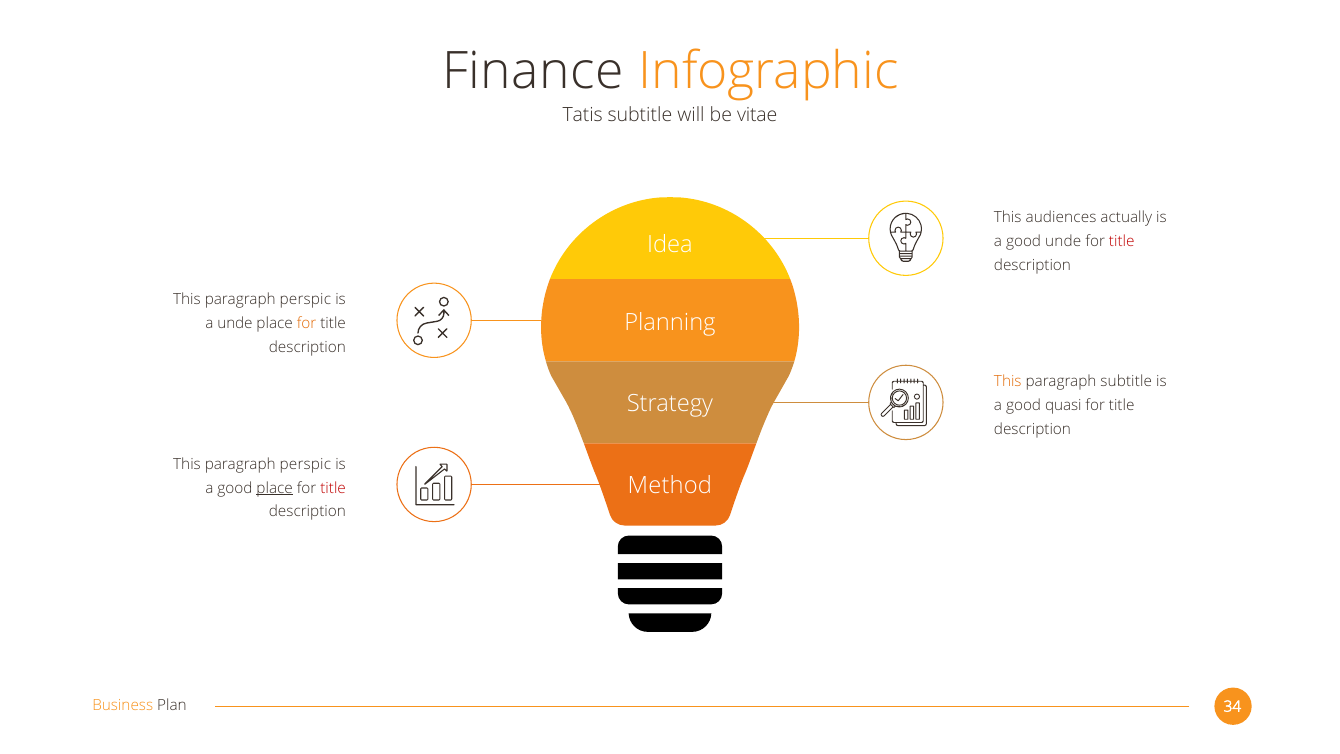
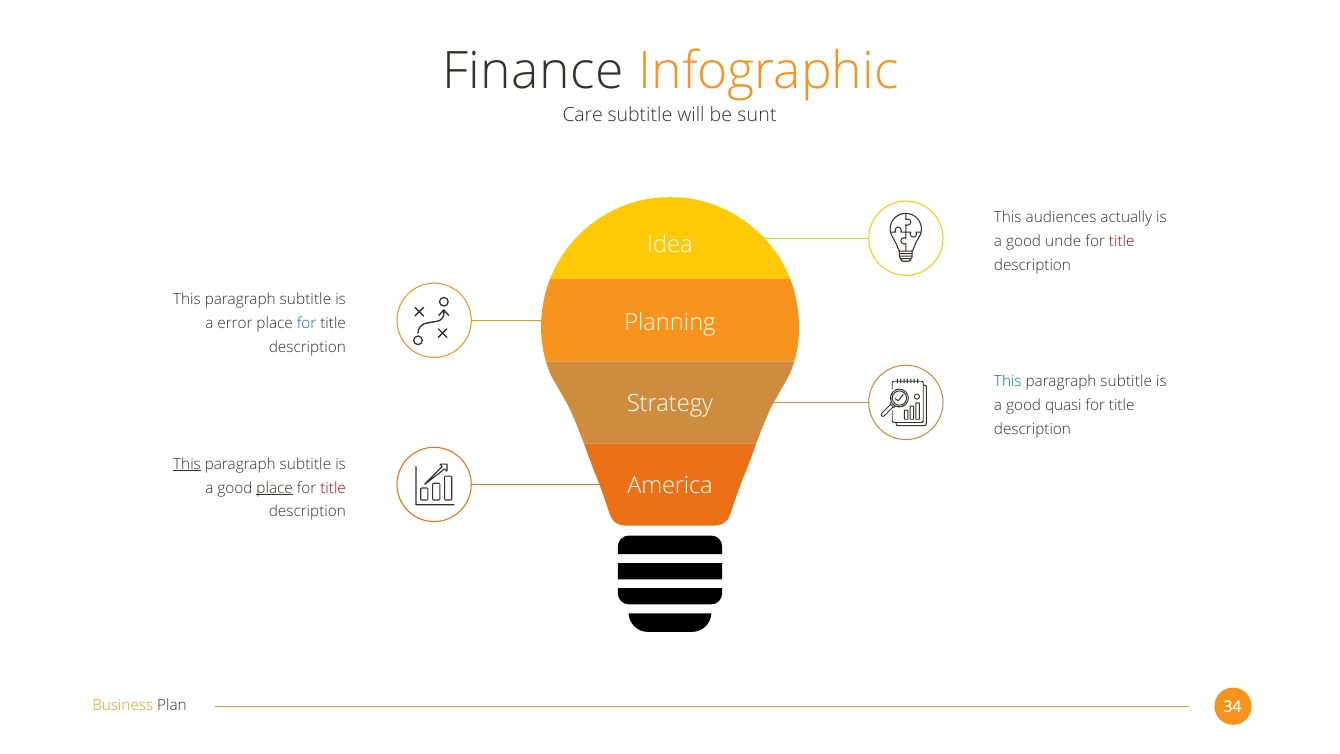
Tatis: Tatis -> Care
vitae: vitae -> sunt
perspic at (305, 300): perspic -> subtitle
a unde: unde -> error
for at (307, 324) colour: orange -> blue
This at (1008, 382) colour: orange -> blue
This at (187, 464) underline: none -> present
perspic at (305, 464): perspic -> subtitle
Method: Method -> America
